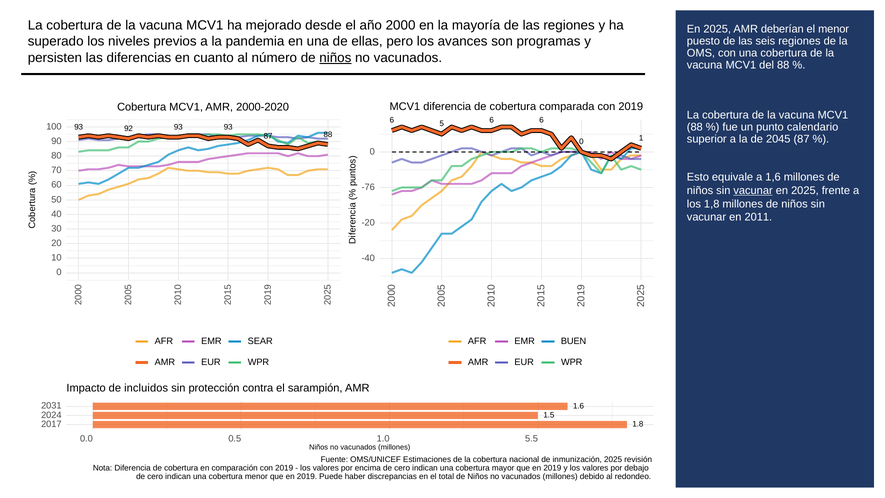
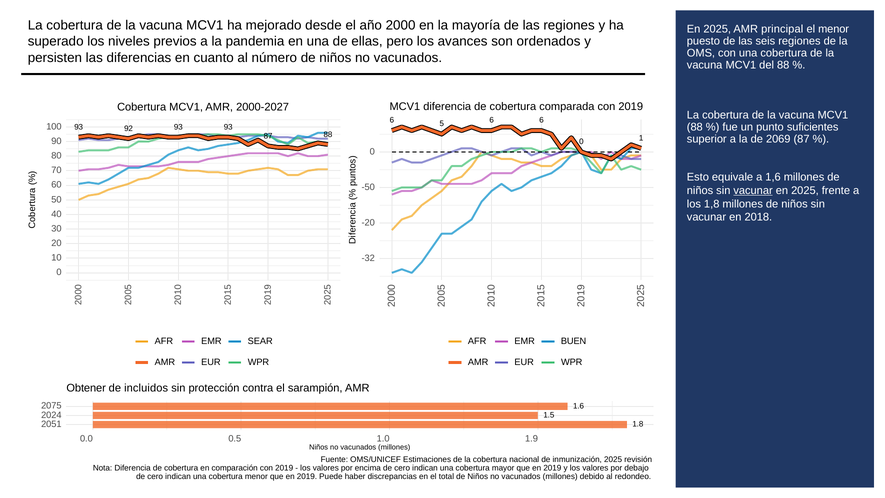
deberían: deberían -> principal
programas: programas -> ordenados
niños at (335, 58) underline: present -> none
2000-2020: 2000-2020 -> 2000-2027
calendario: calendario -> suficientes
2045: 2045 -> 2069
-76: -76 -> -50
2011: 2011 -> 2018
-40: -40 -> -32
Impacto: Impacto -> Obtener
2031: 2031 -> 2075
2017: 2017 -> 2051
5.5: 5.5 -> 1.9
